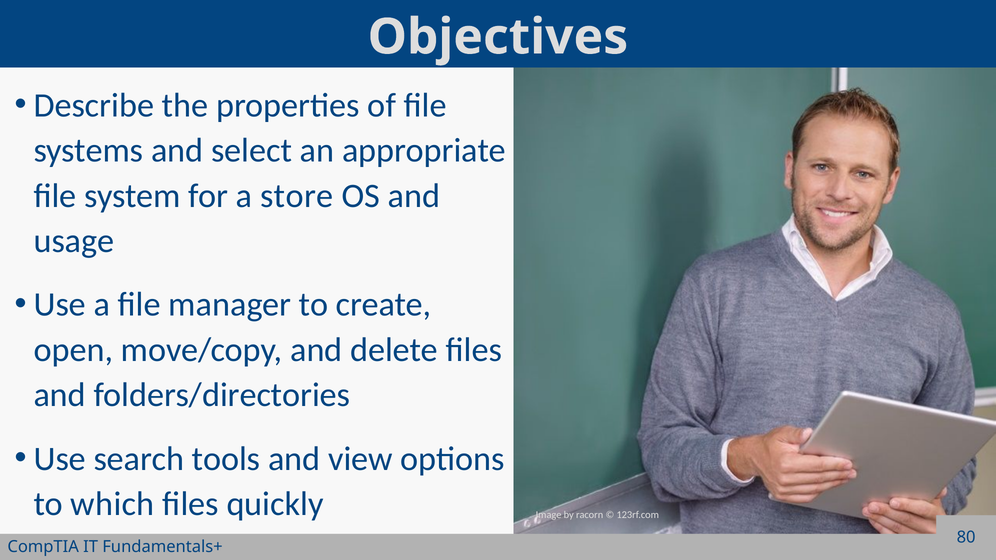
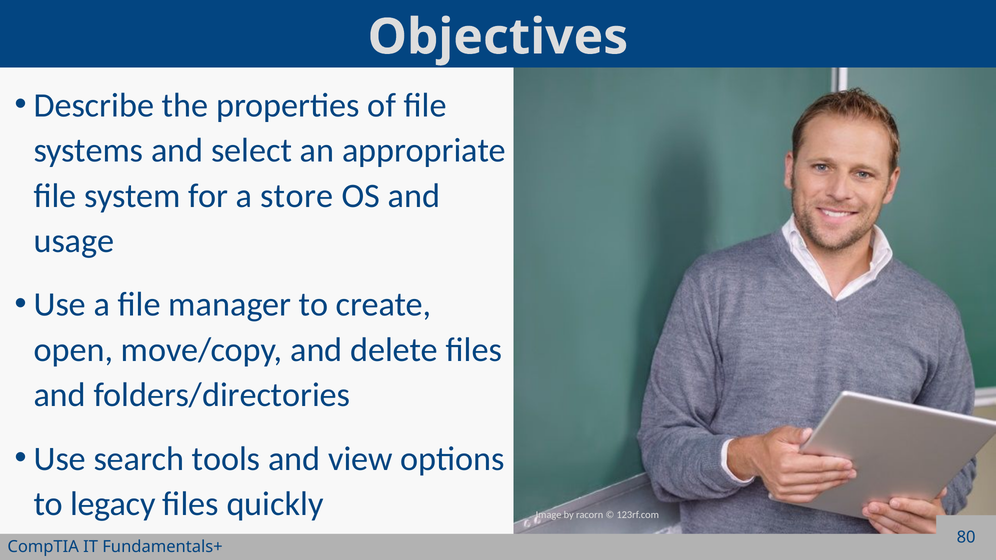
which: which -> legacy
